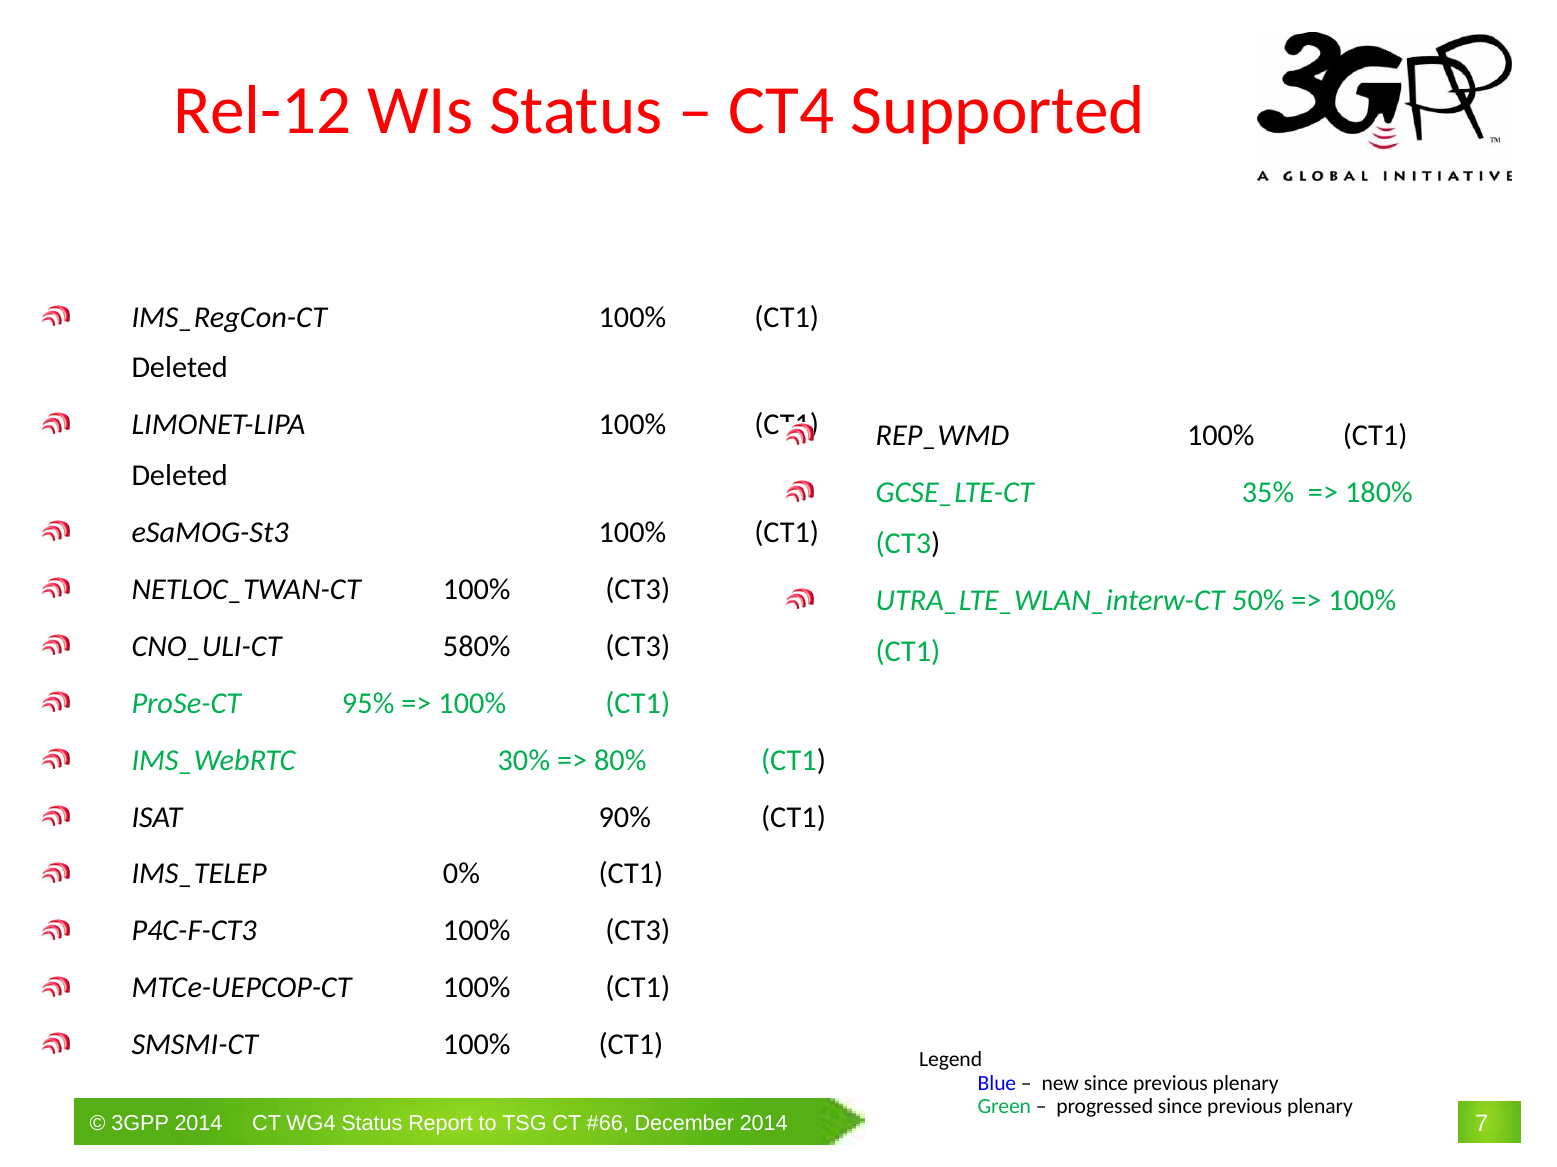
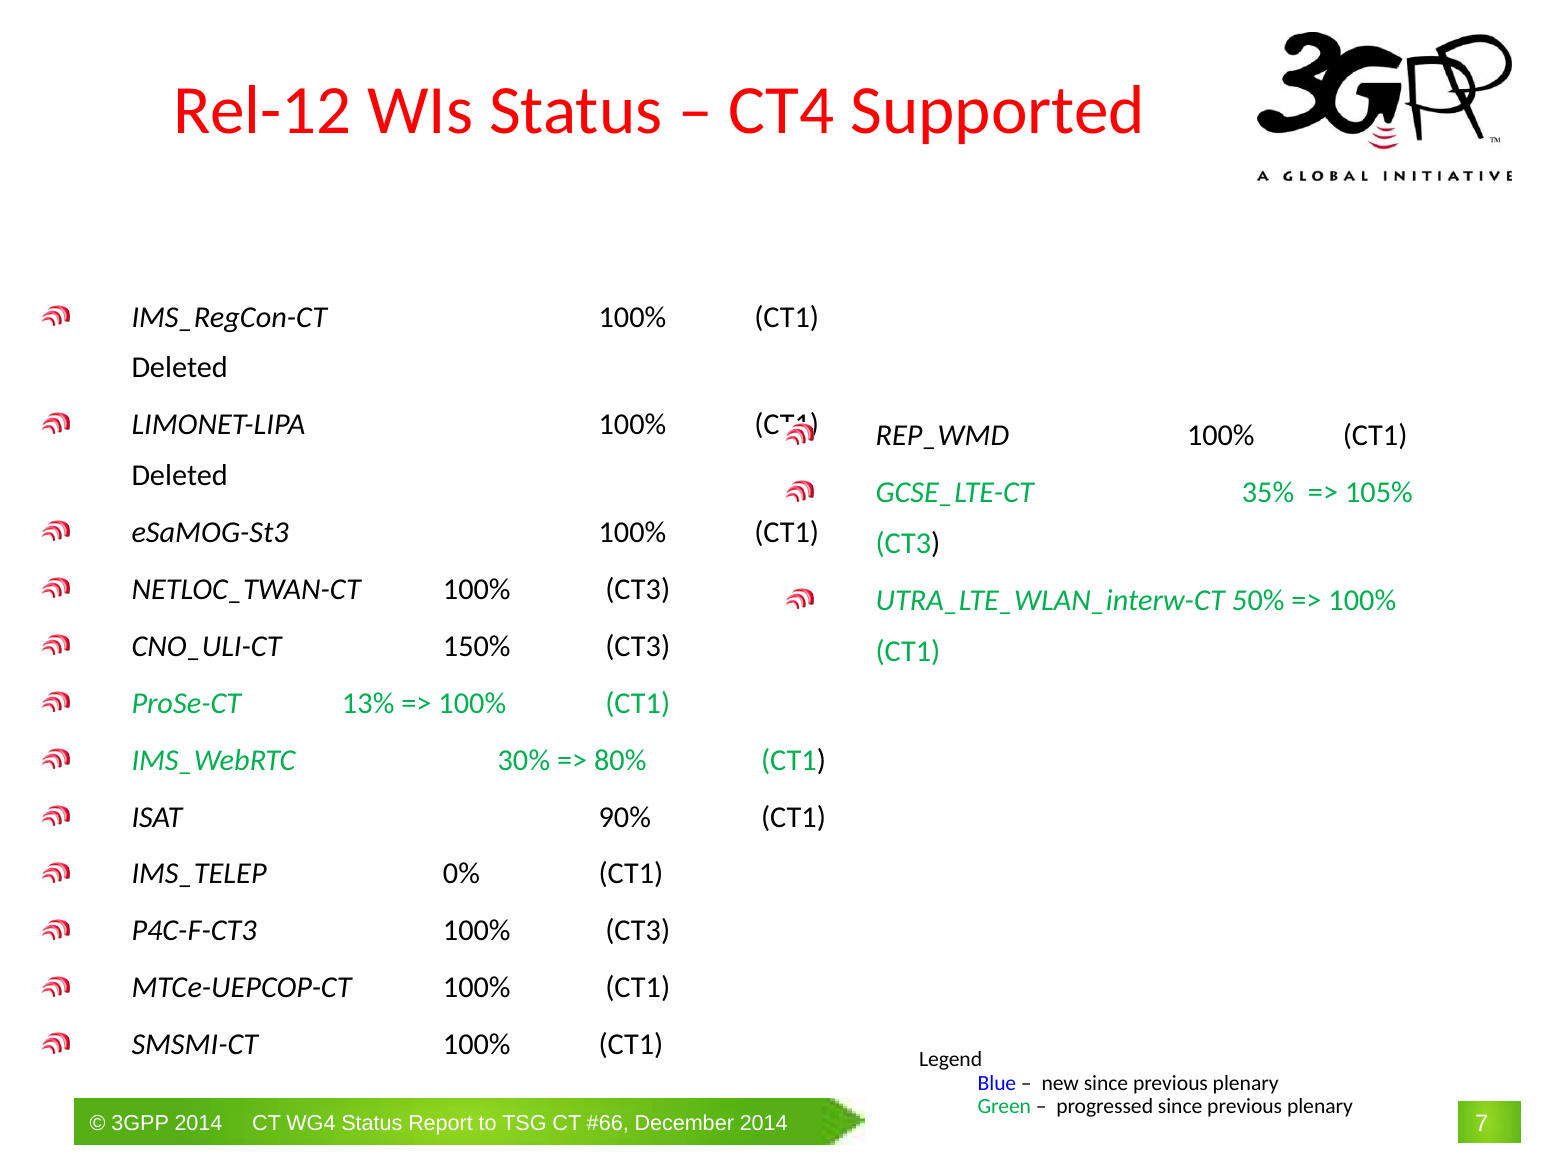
180%: 180% -> 105%
580%: 580% -> 150%
95%: 95% -> 13%
